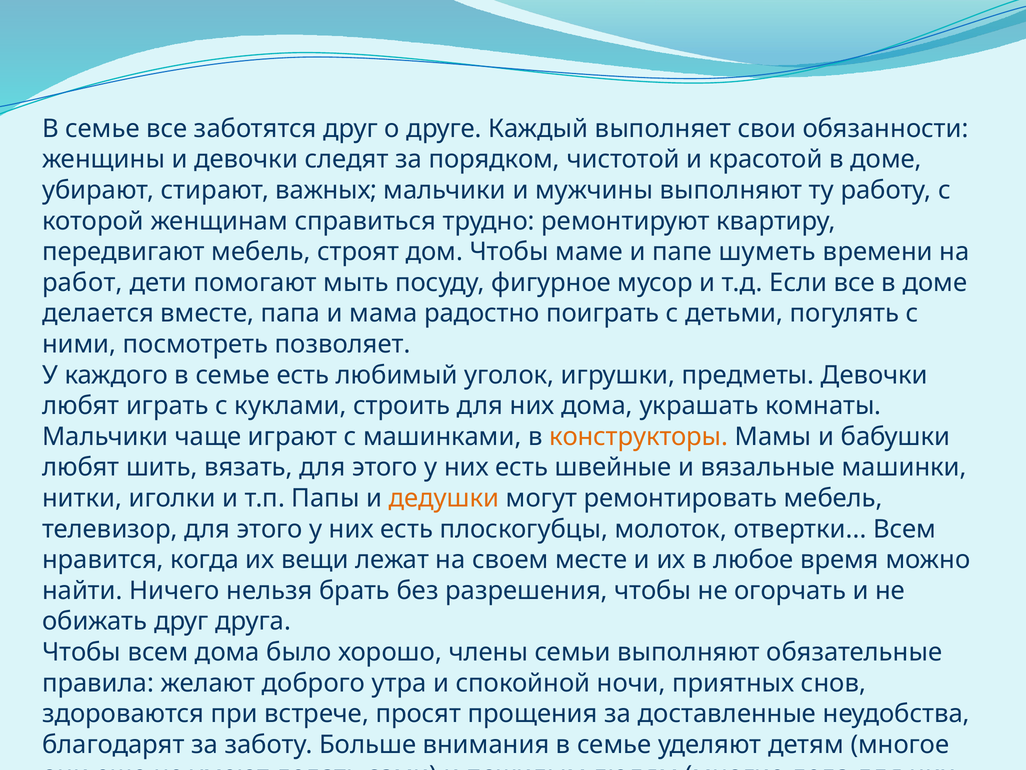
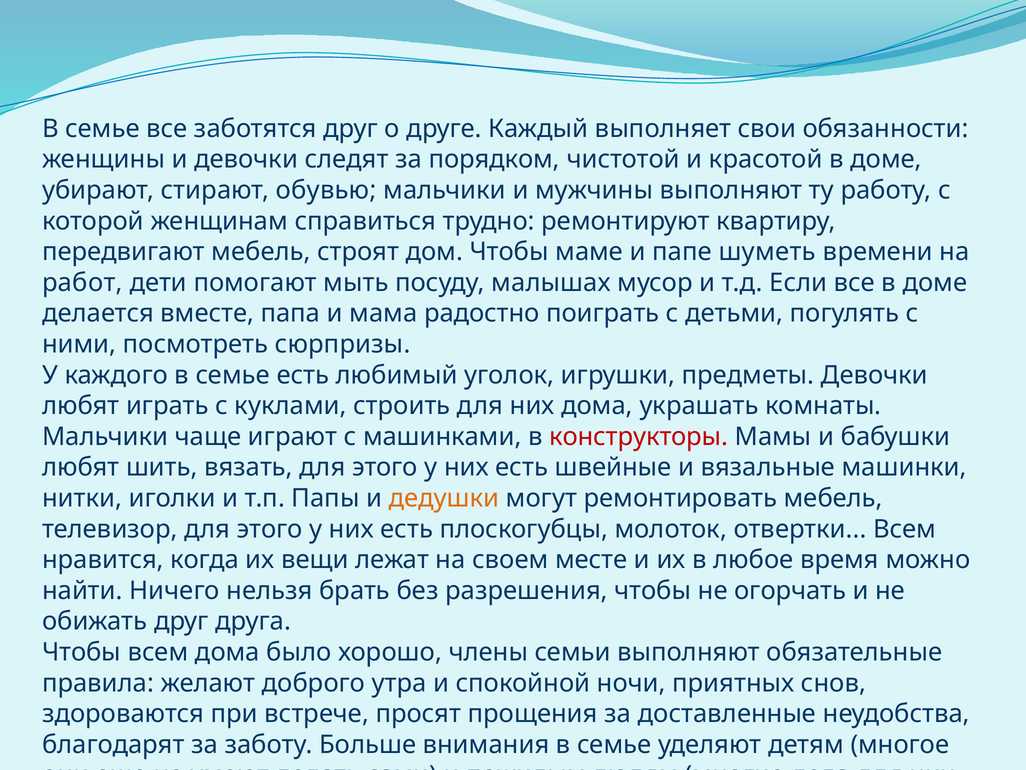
важных: важных -> обувью
фигурное: фигурное -> малышах
позволяет: позволяет -> сюрпризы
конструкторы colour: orange -> red
